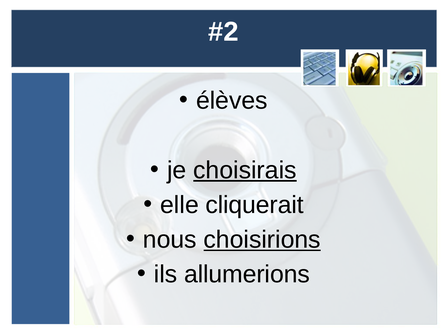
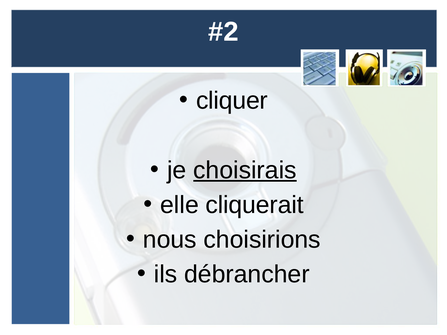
élèves: élèves -> cliquer
choisirions underline: present -> none
allumerions: allumerions -> débrancher
